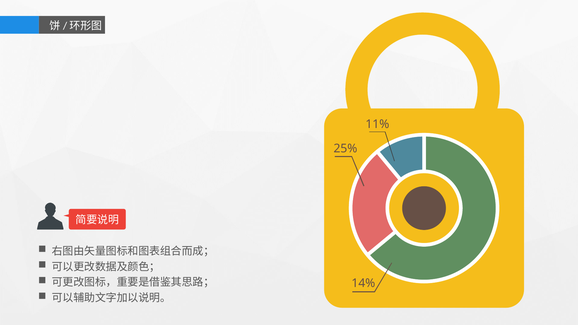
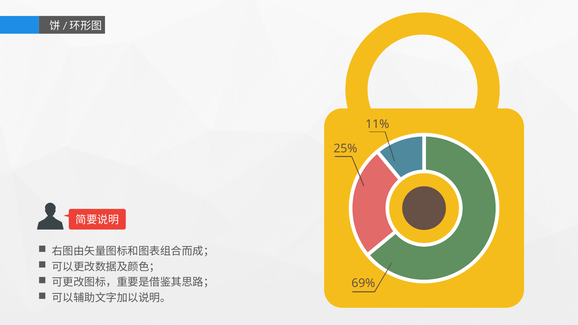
14%: 14% -> 69%
